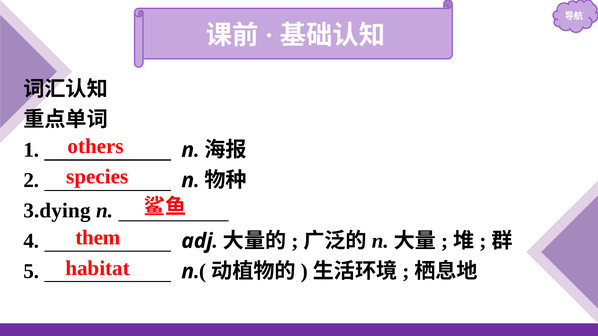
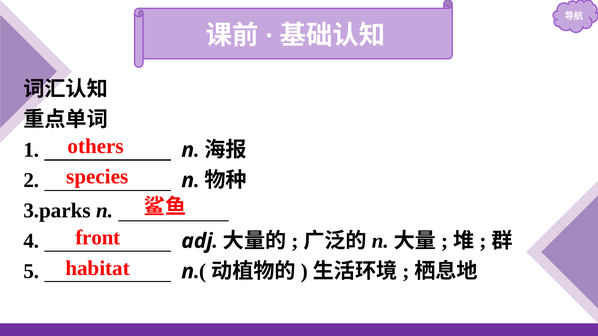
3.dying: 3.dying -> 3.parks
them: them -> front
